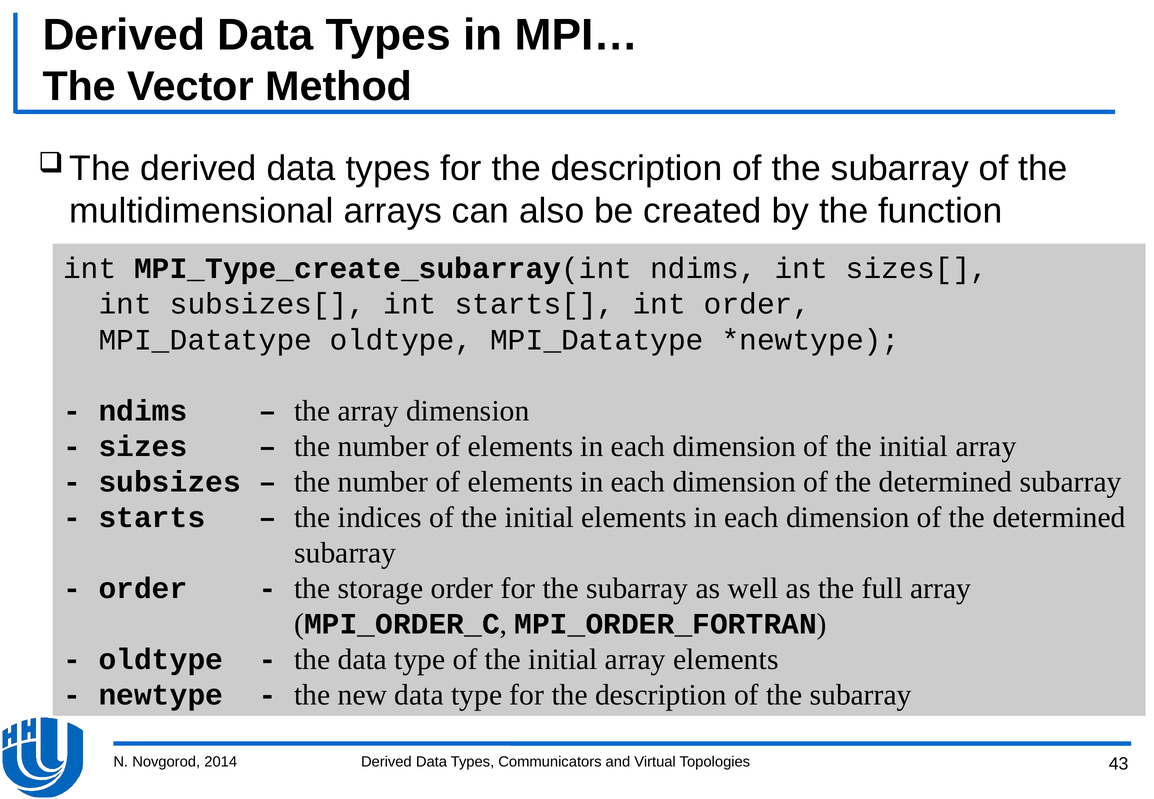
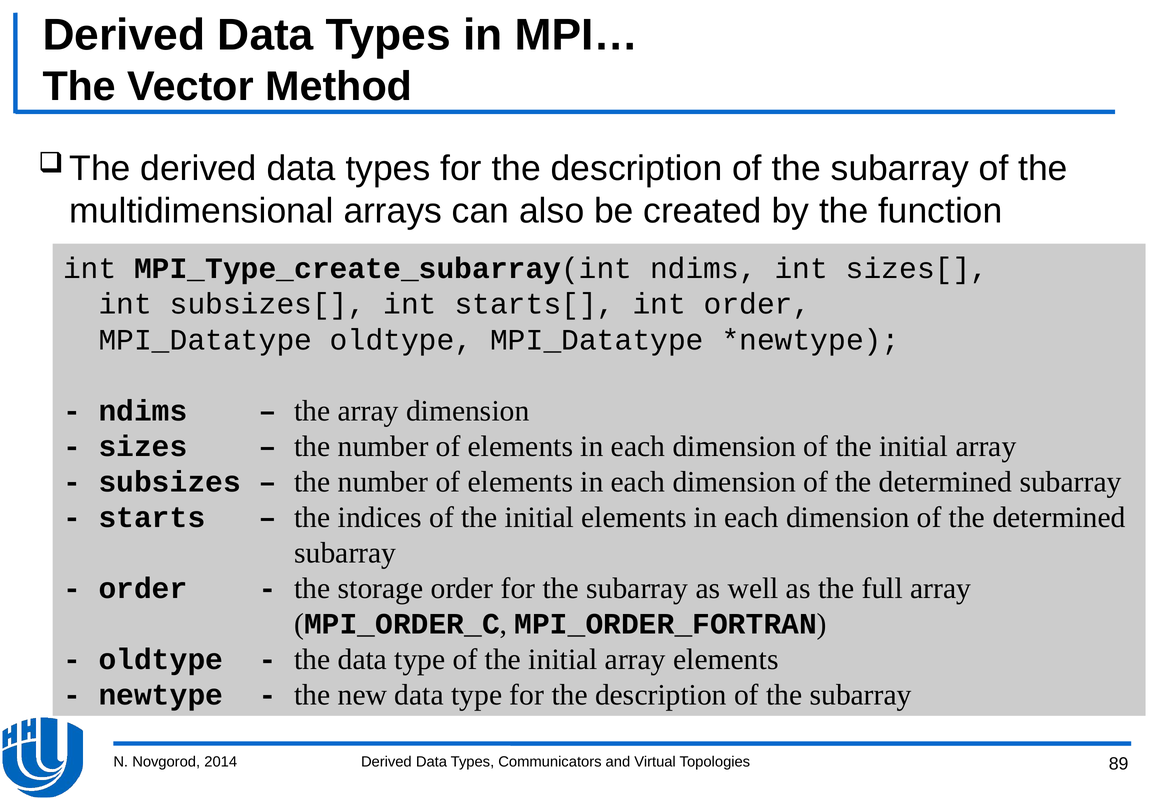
43: 43 -> 89
